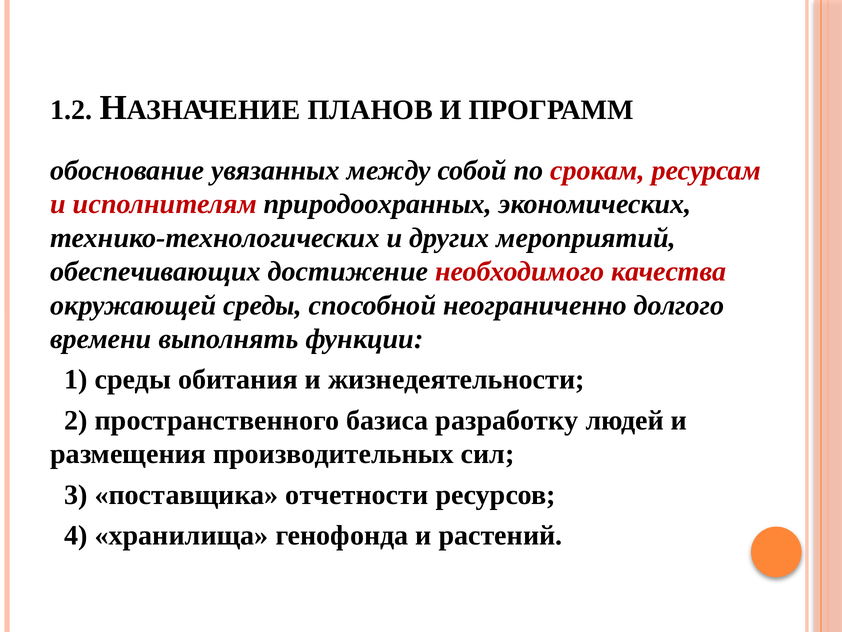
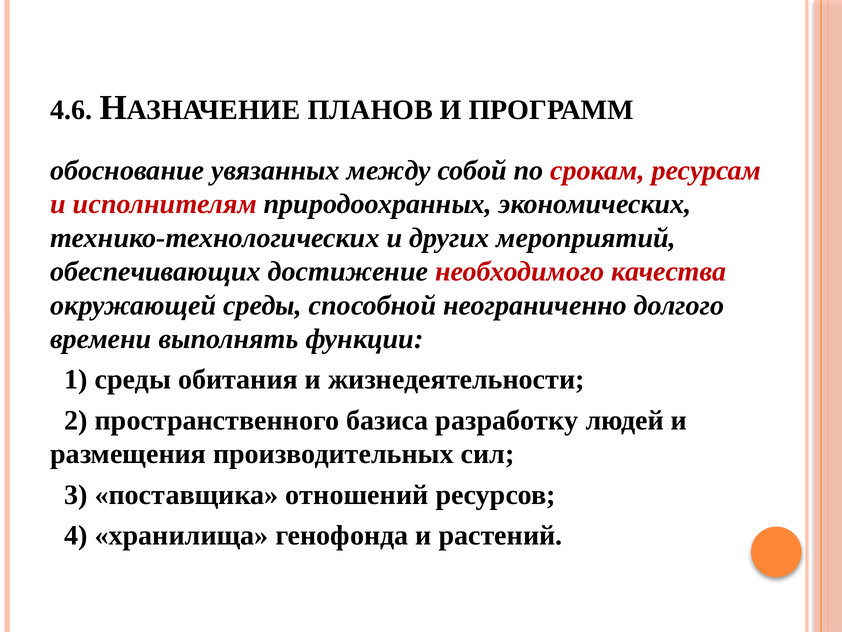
1.2: 1.2 -> 4.6
отчетности: отчетности -> отношений
